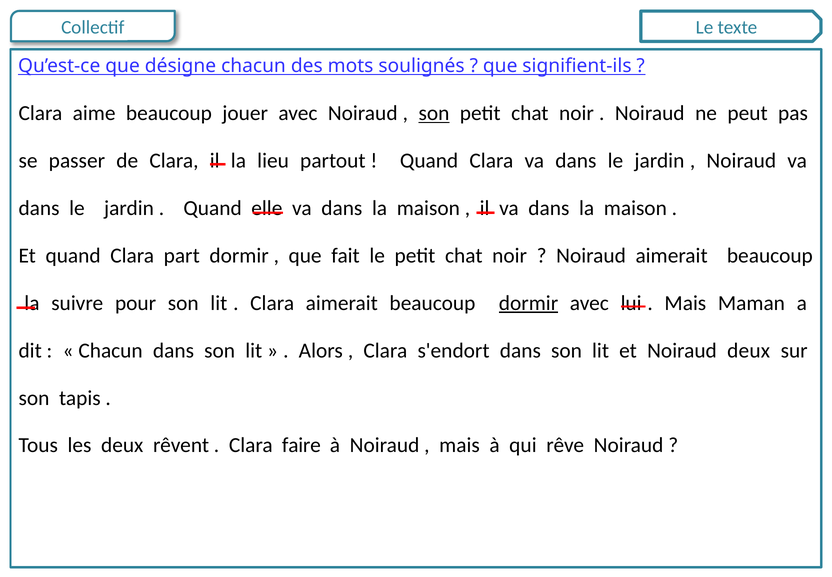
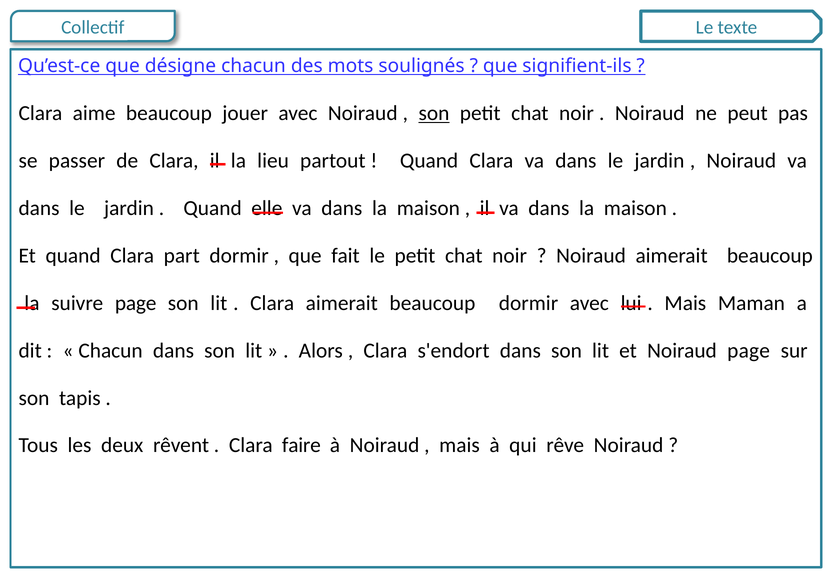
suivre pour: pour -> page
dormir at (529, 303) underline: present -> none
Noiraud deux: deux -> page
